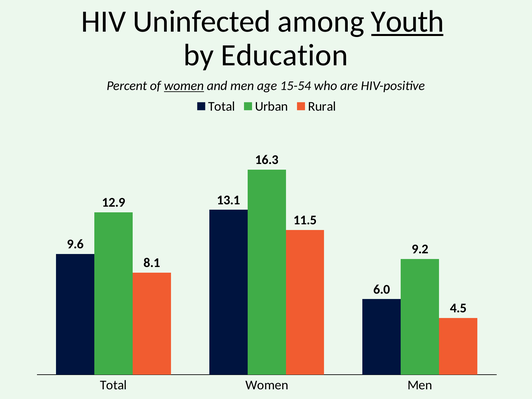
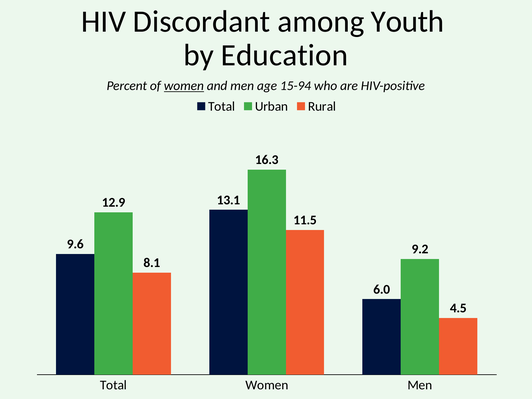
Uninfected: Uninfected -> Discordant
Youth underline: present -> none
15-54: 15-54 -> 15-94
